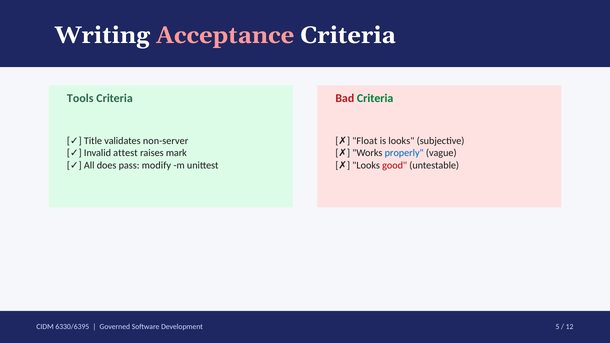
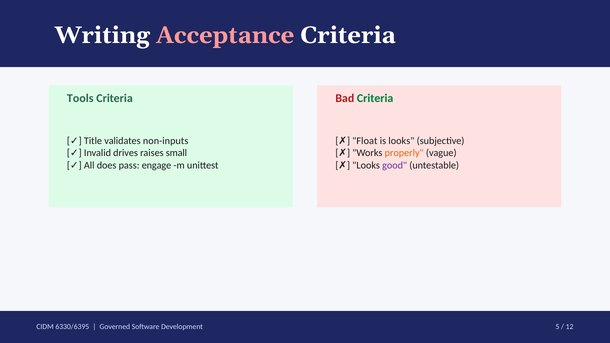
non-server: non-server -> non-inputs
attest: attest -> drives
mark: mark -> small
properly colour: blue -> orange
modify: modify -> engage
good colour: red -> purple
